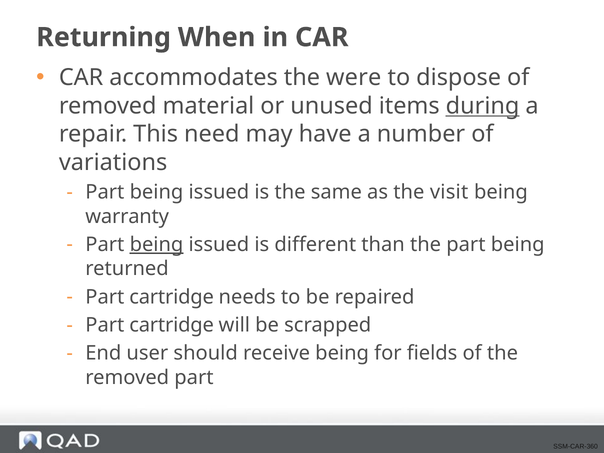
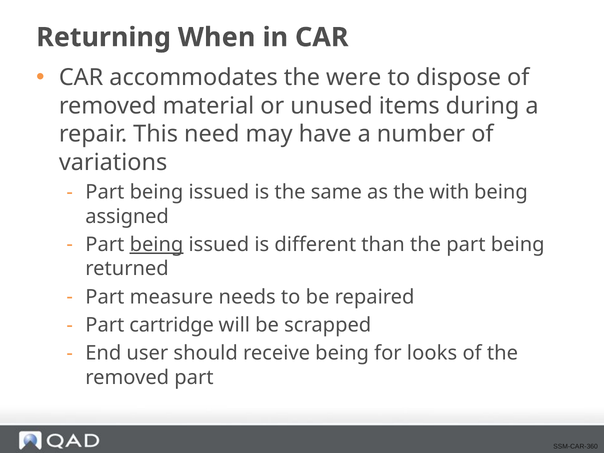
during underline: present -> none
visit: visit -> with
warranty: warranty -> assigned
cartridge at (172, 297): cartridge -> measure
fields: fields -> looks
